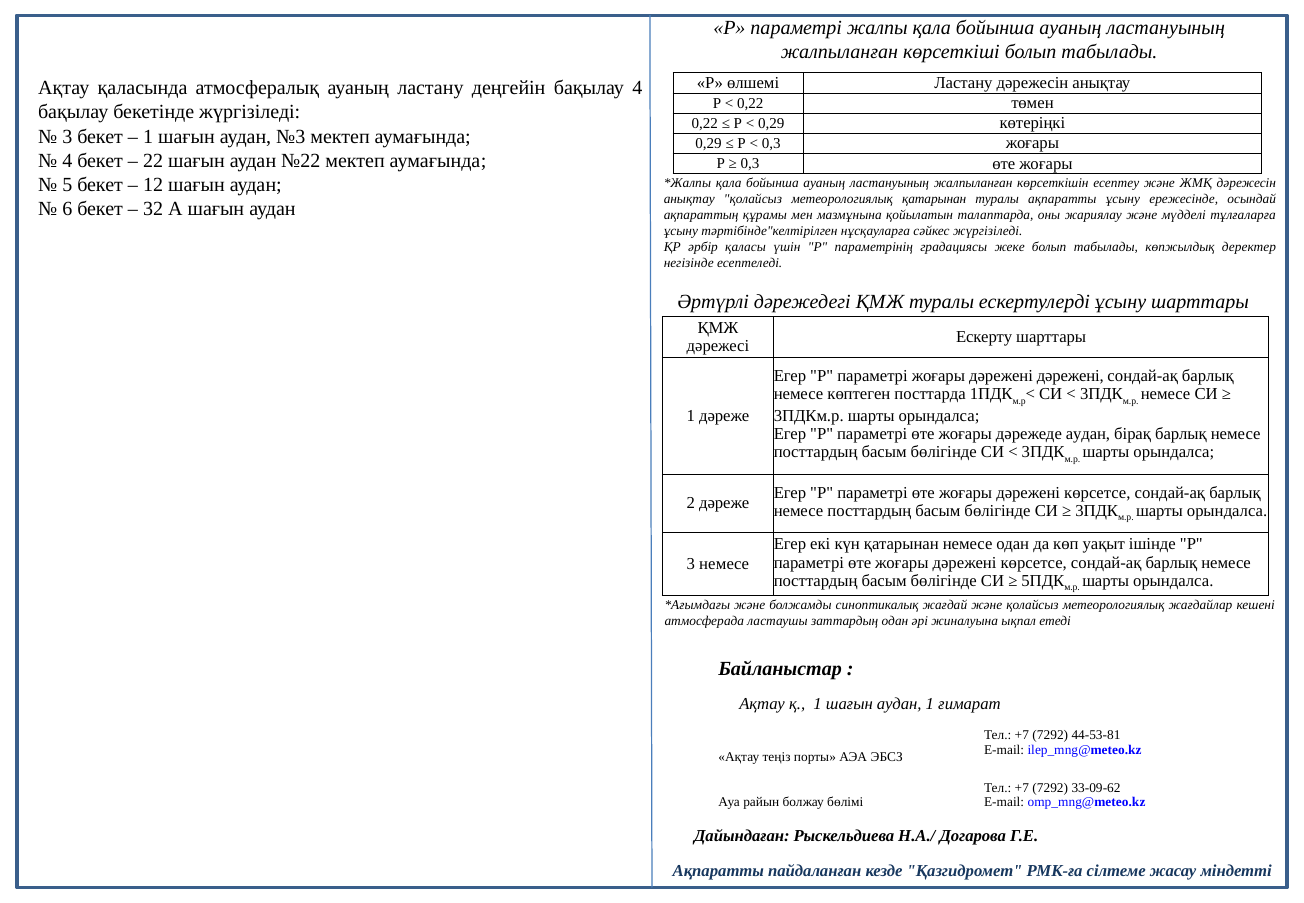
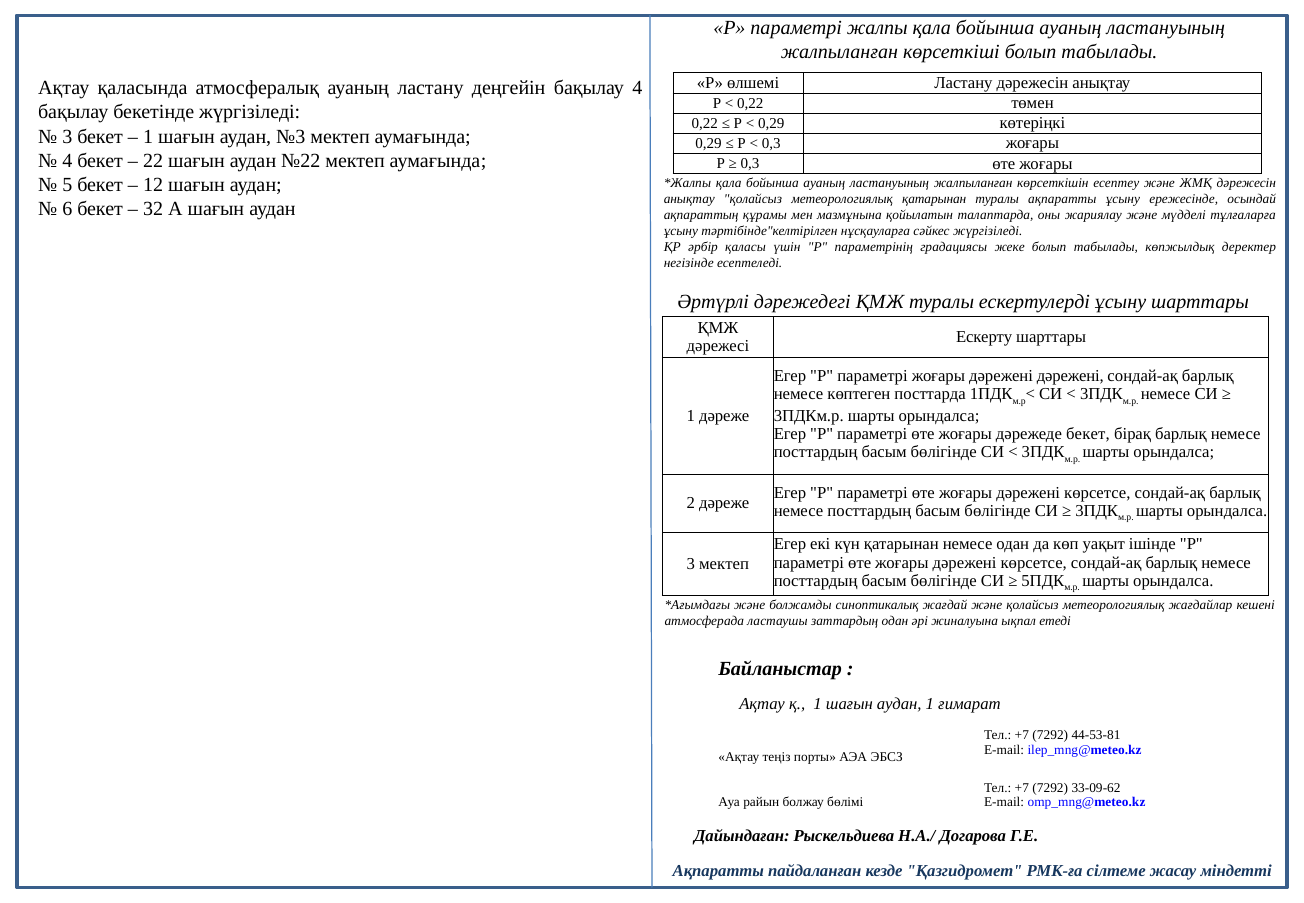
дәрежеде аудан: аудан -> бекет
3 немесе: немесе -> мектеп
